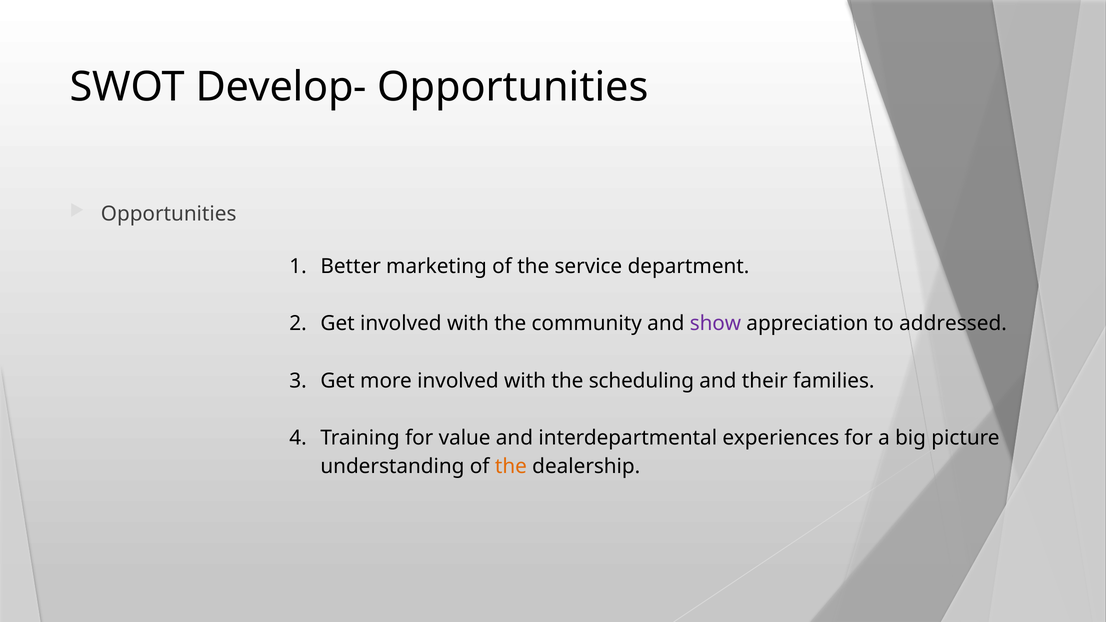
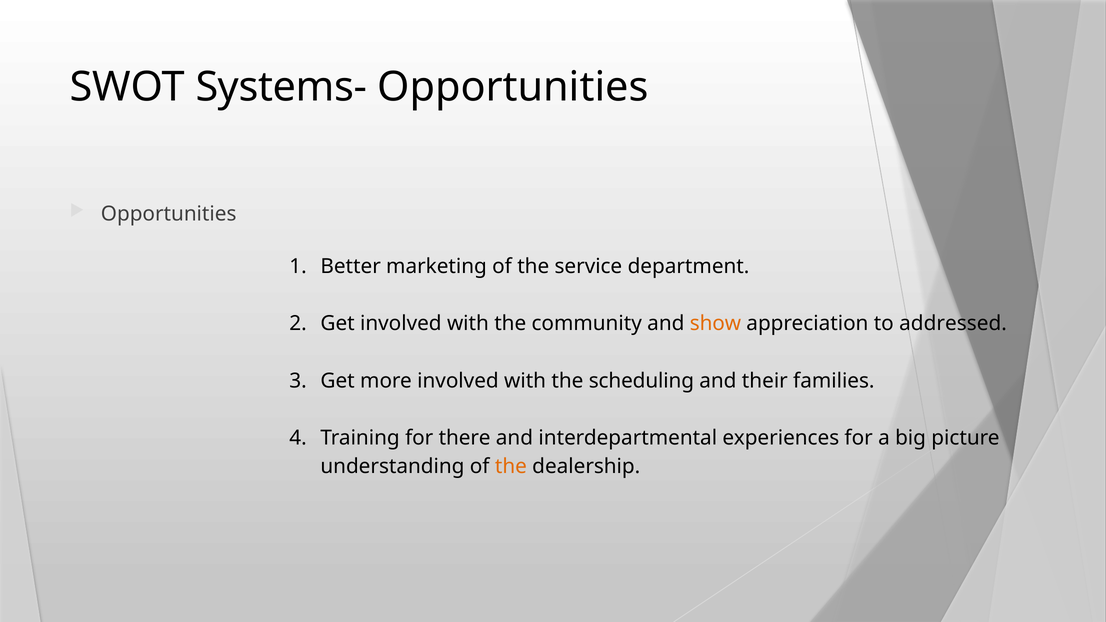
Develop-: Develop- -> Systems-
show colour: purple -> orange
value: value -> there
